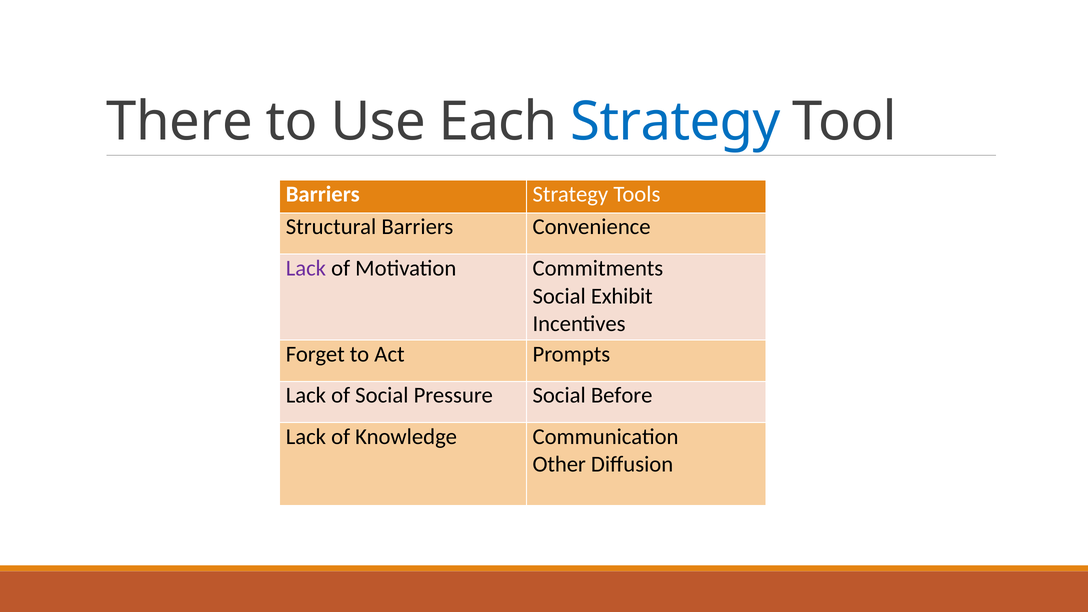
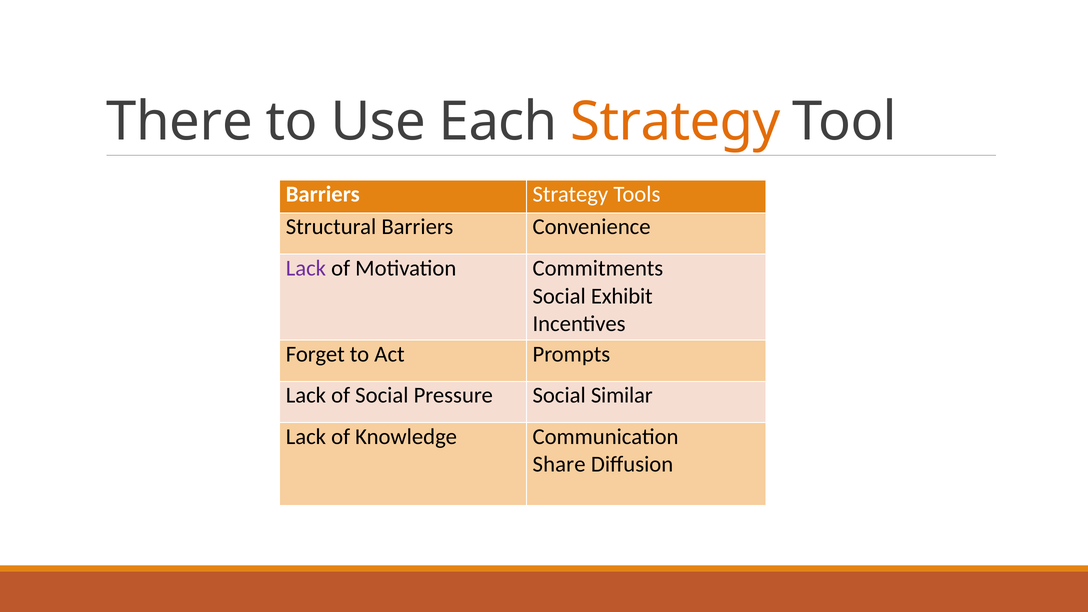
Strategy at (675, 122) colour: blue -> orange
Before: Before -> Similar
Other: Other -> Share
